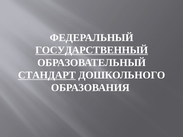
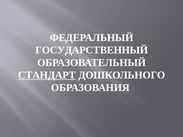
ГОСУДАРСТВЕННЫЙ underline: present -> none
